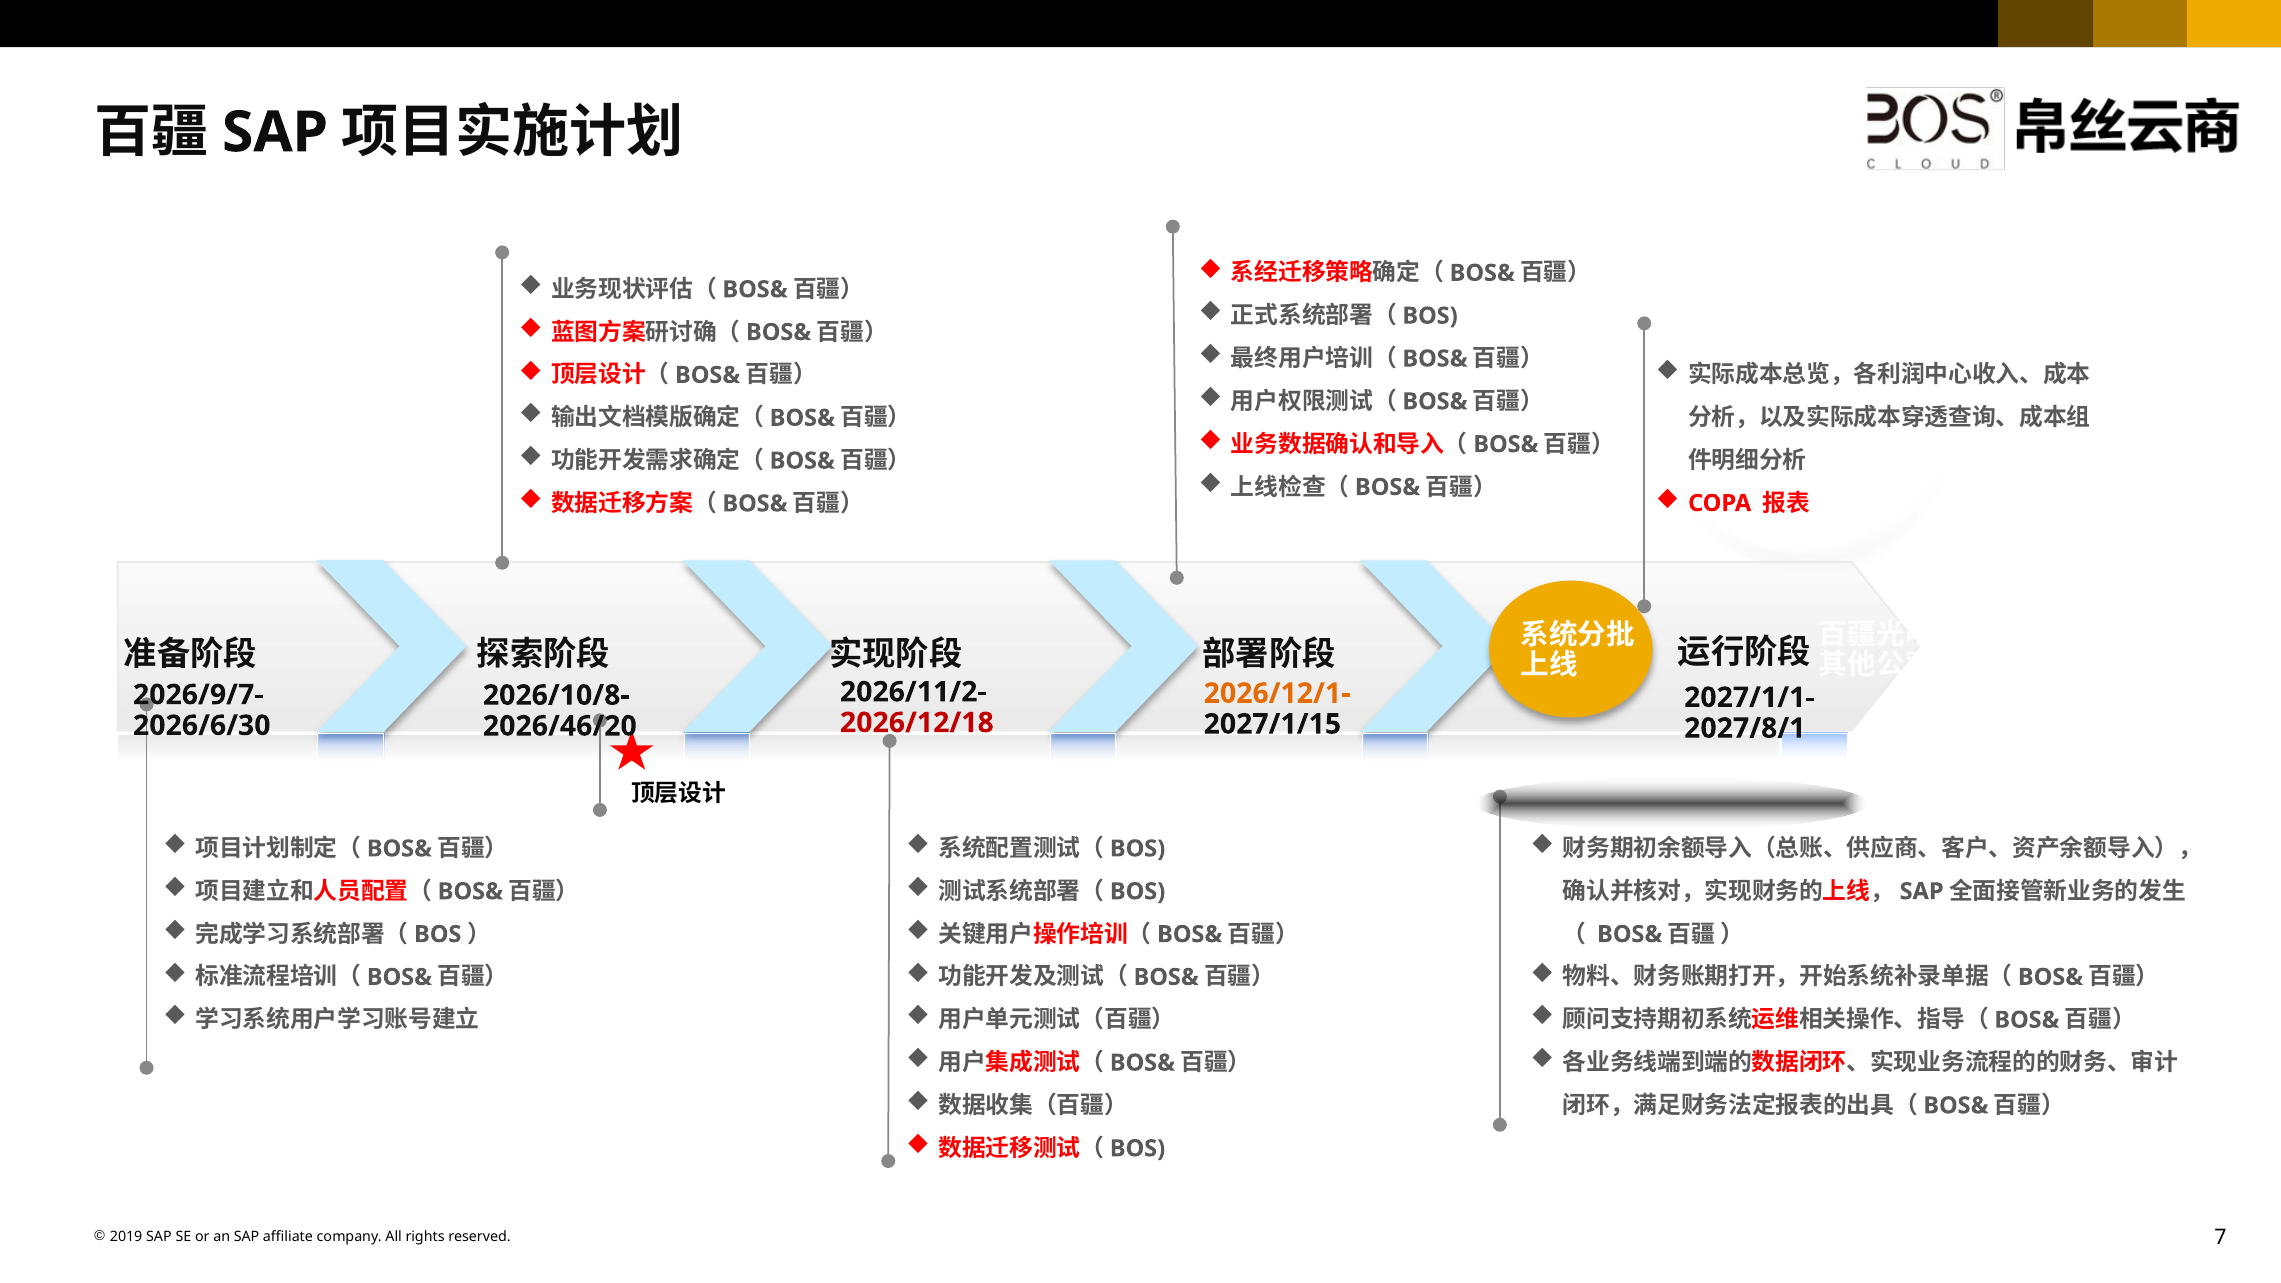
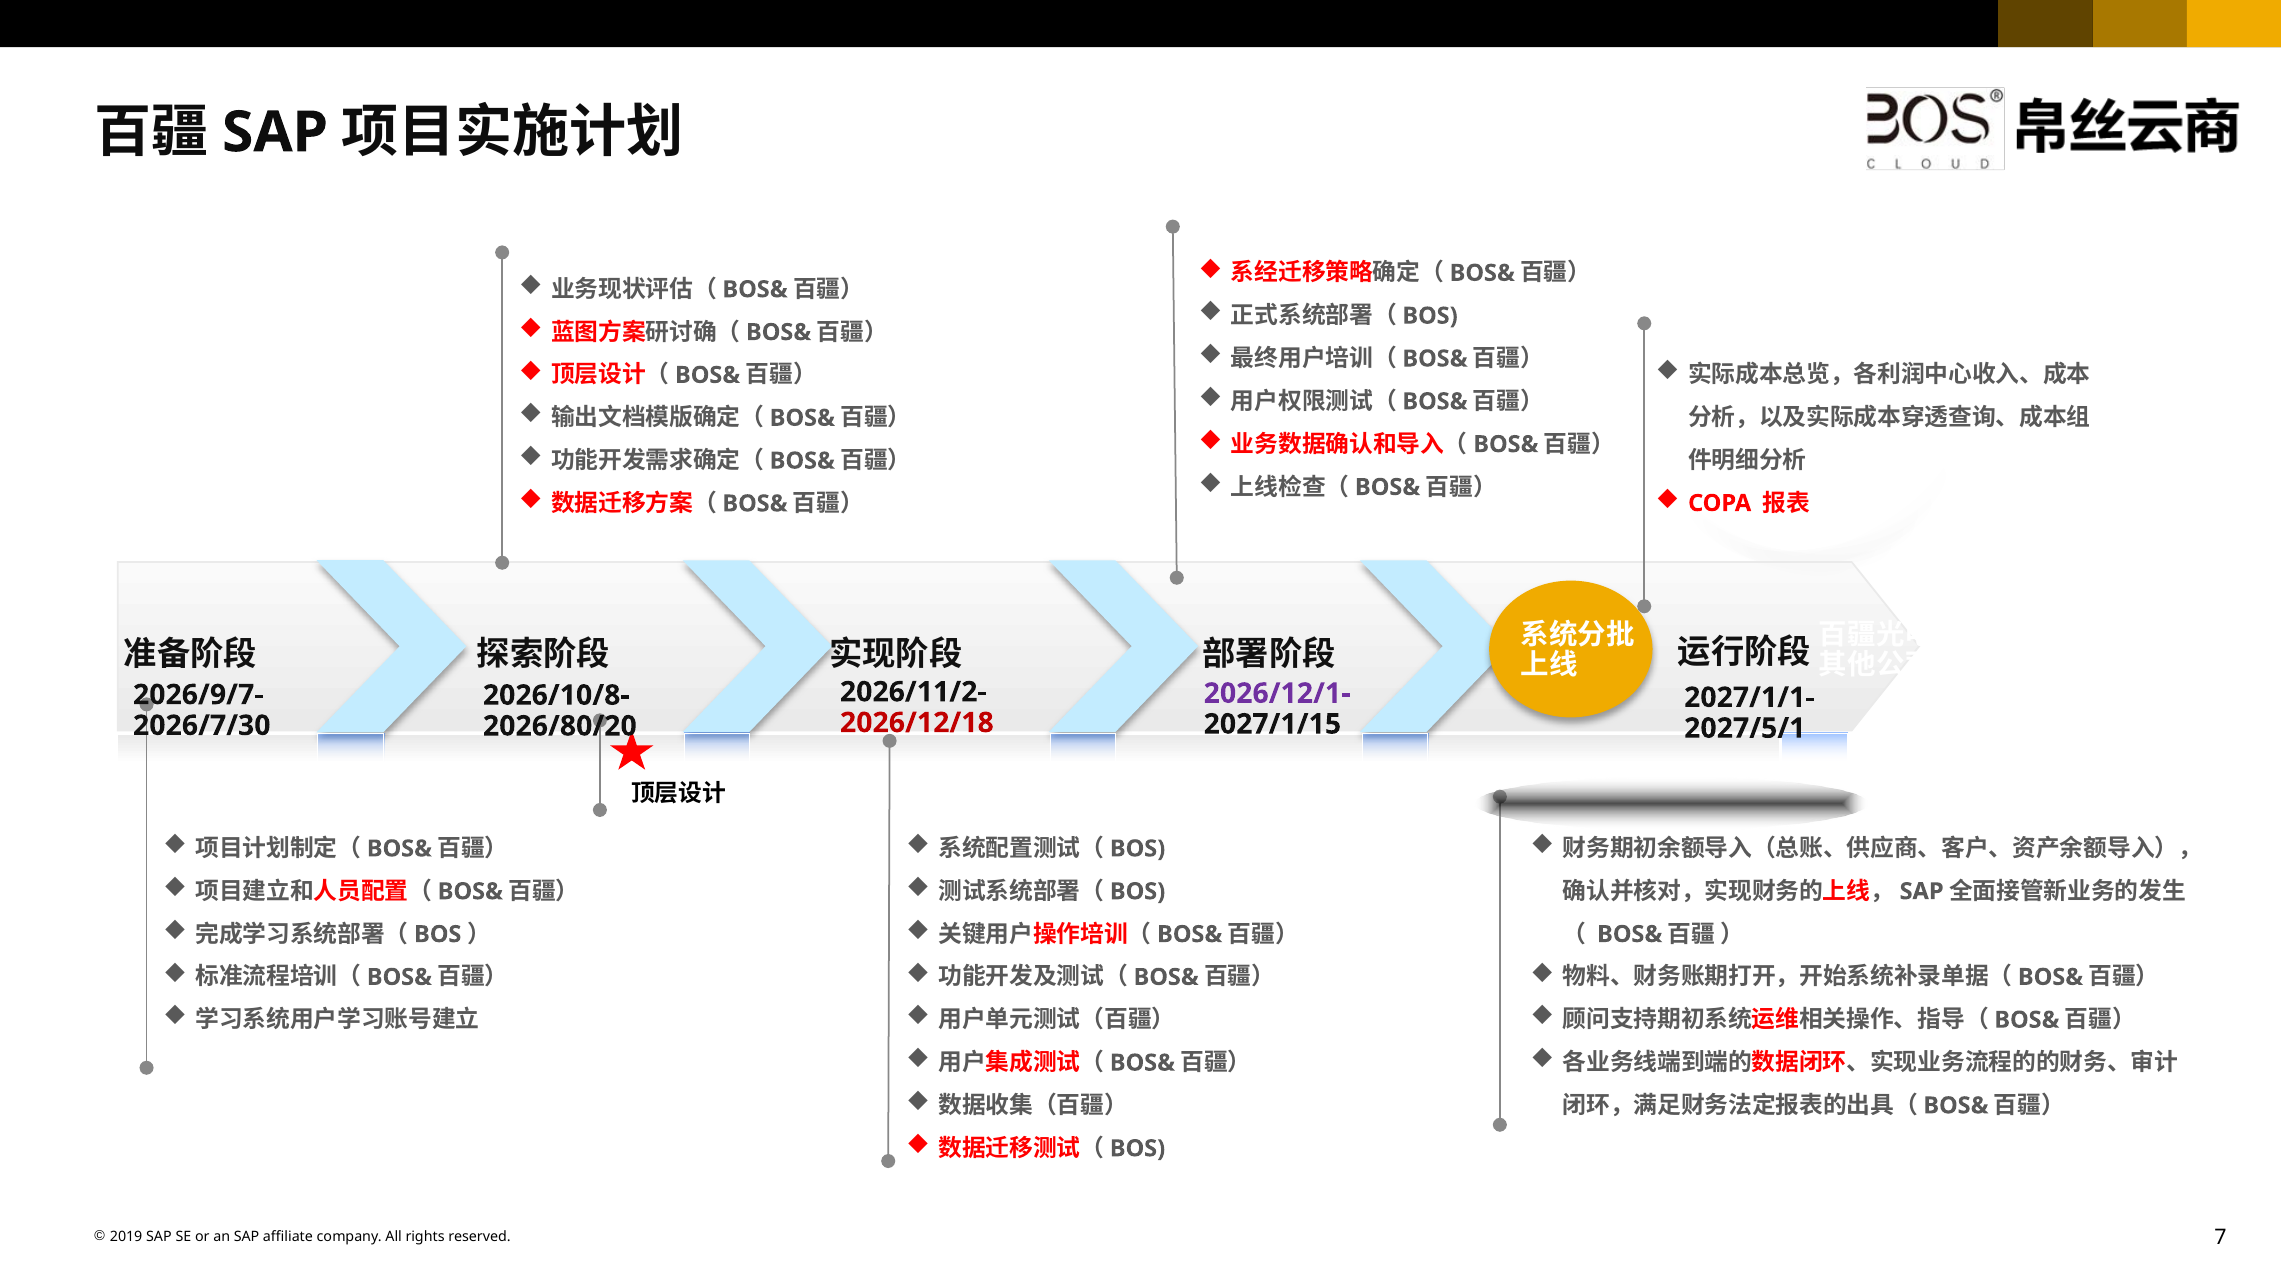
2026/12/1- colour: orange -> purple
2026/6/30: 2026/6/30 -> 2026/7/30
2026/46/20: 2026/46/20 -> 2026/80/20
2027/8/1: 2027/8/1 -> 2027/5/1
